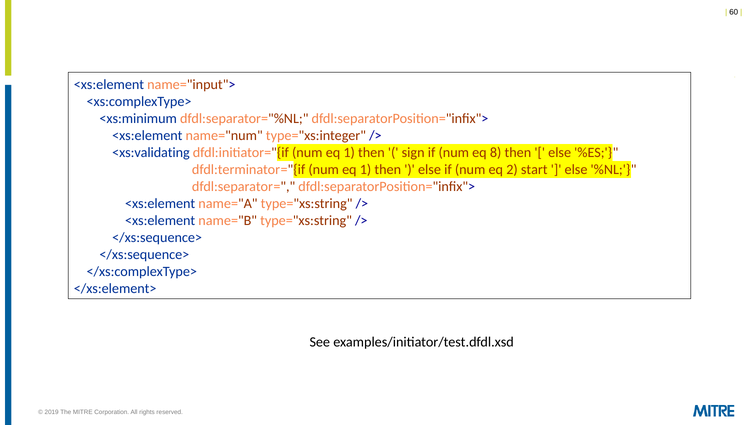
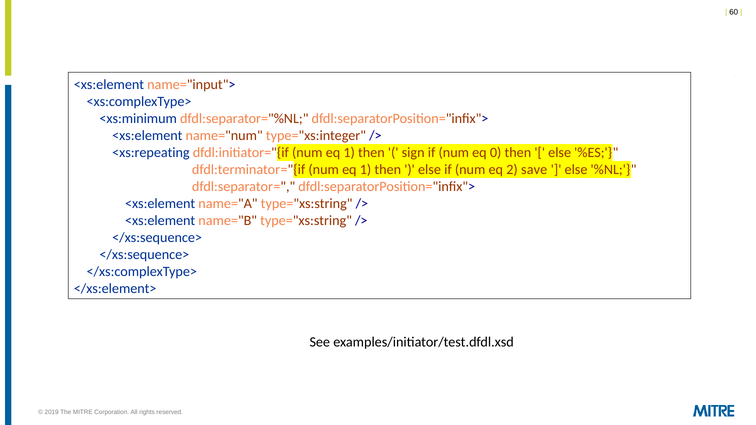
<xs:validating: <xs:validating -> <xs:repeating
8: 8 -> 0
start: start -> save
